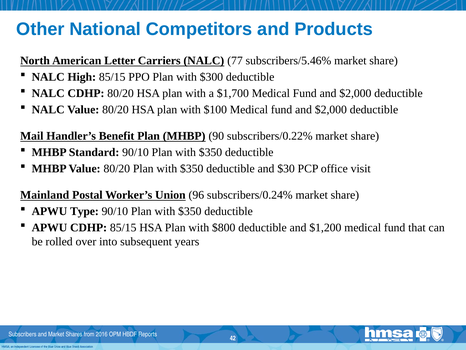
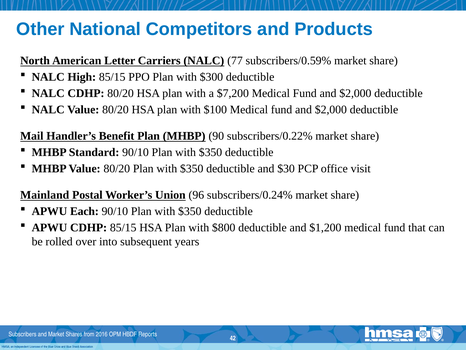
subscribers/5.46%: subscribers/5.46% -> subscribers/0.59%
$1,700: $1,700 -> $7,200
Type: Type -> Each
